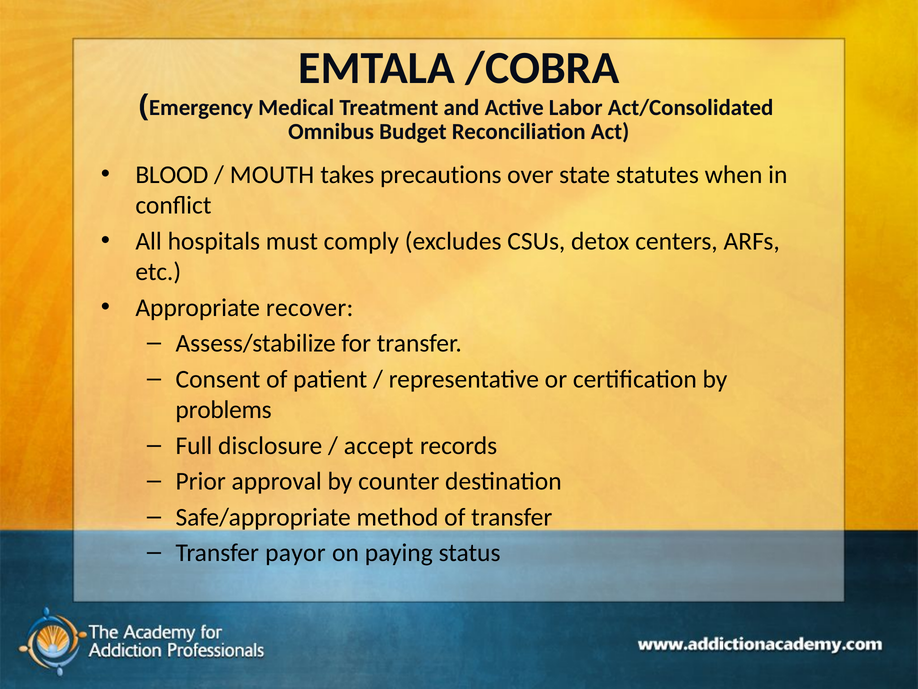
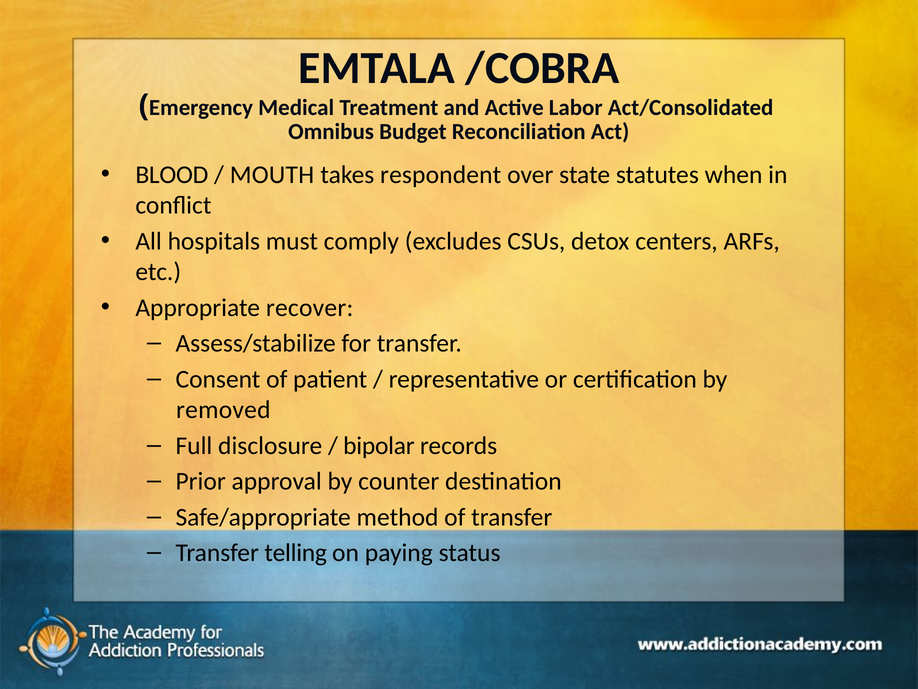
precautions: precautions -> respondent
problems: problems -> removed
accept: accept -> bipolar
payor: payor -> telling
